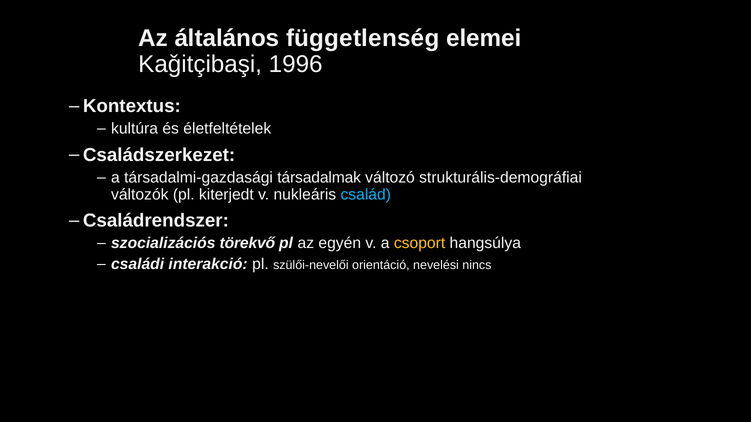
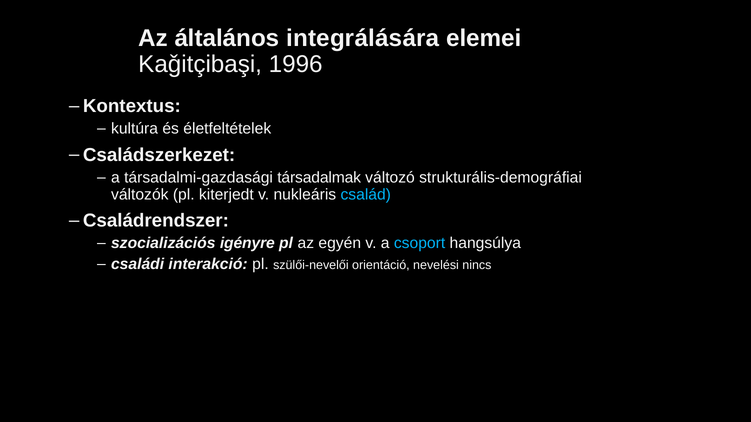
függetlenség: függetlenség -> integrálására
törekvő: törekvő -> igényre
csoport colour: yellow -> light blue
